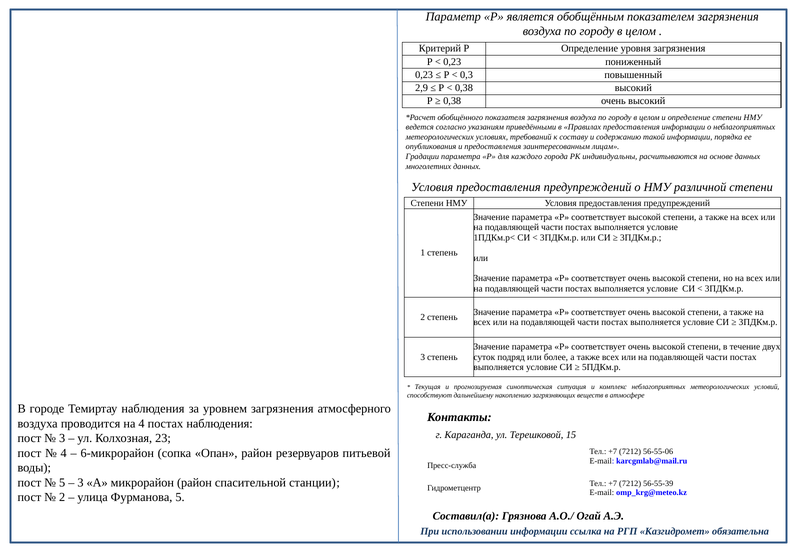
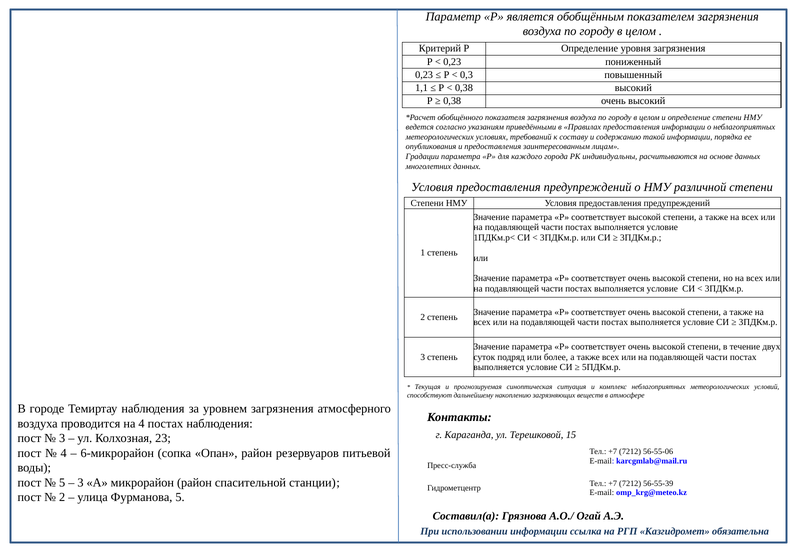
2,9: 2,9 -> 1,1
